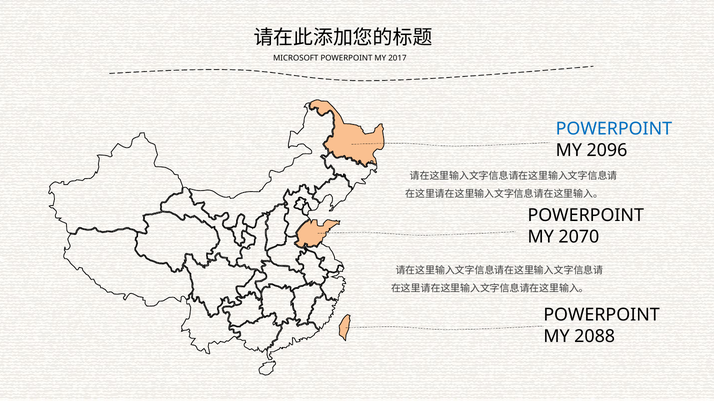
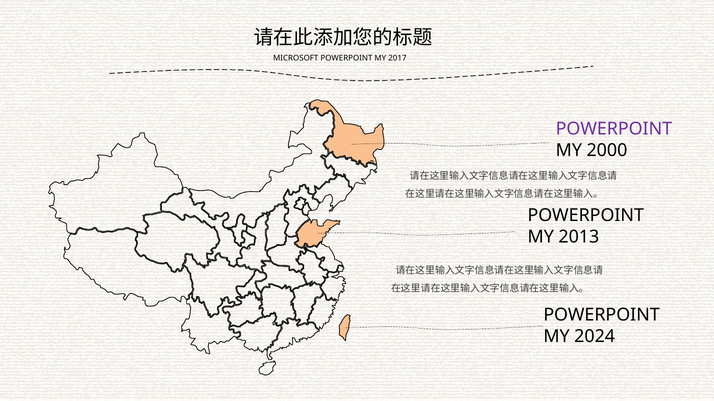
POWERPOINT at (614, 129) colour: blue -> purple
2096: 2096 -> 2000
2070: 2070 -> 2013
2088: 2088 -> 2024
